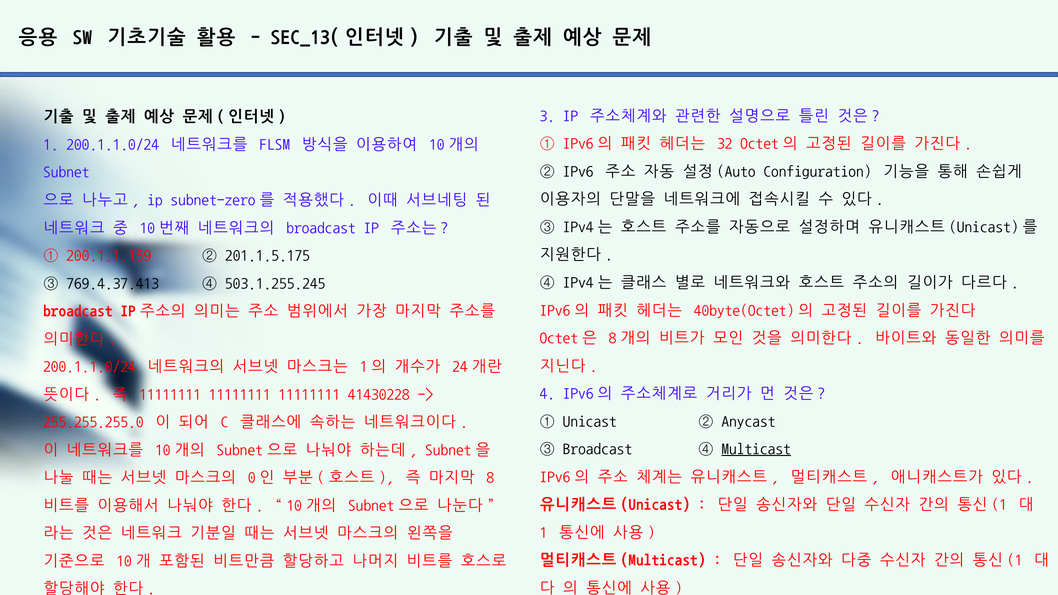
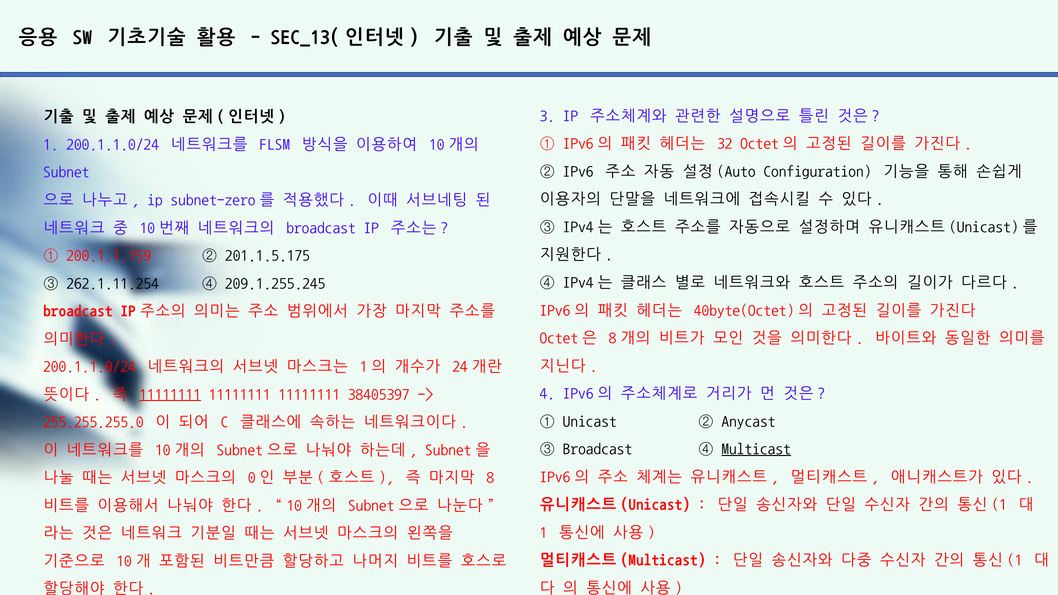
769.4.37.413: 769.4.37.413 -> 262.1.11.254
503.1.255.245: 503.1.255.245 -> 209.1.255.245
11111111 at (170, 394) underline: none -> present
41430228: 41430228 -> 38405397
